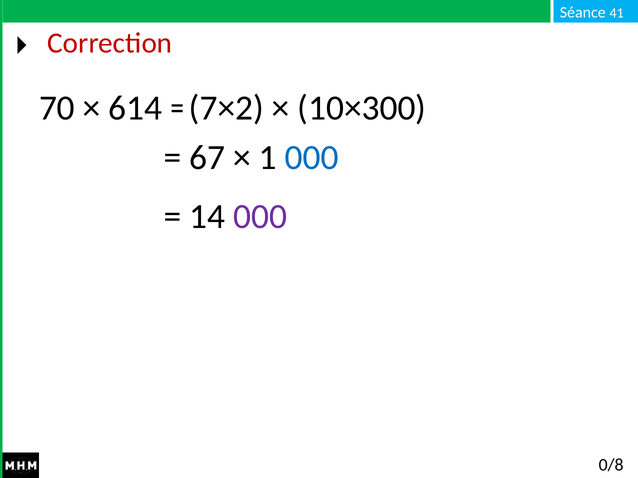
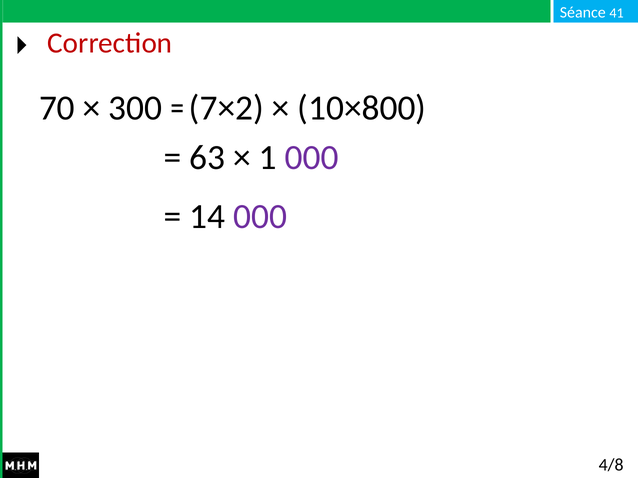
614: 614 -> 300
10×300: 10×300 -> 10×800
67: 67 -> 63
000 at (312, 158) colour: blue -> purple
0/8: 0/8 -> 4/8
